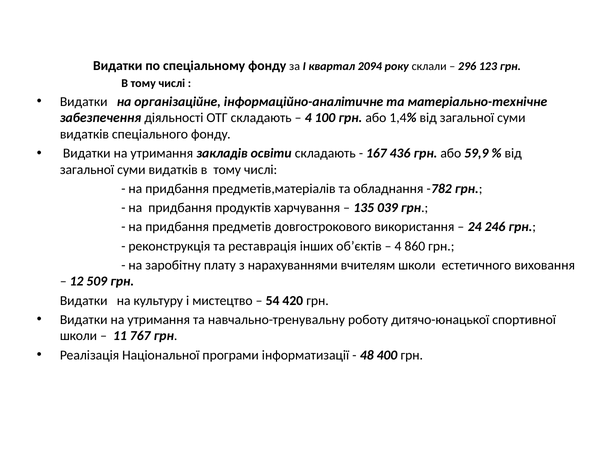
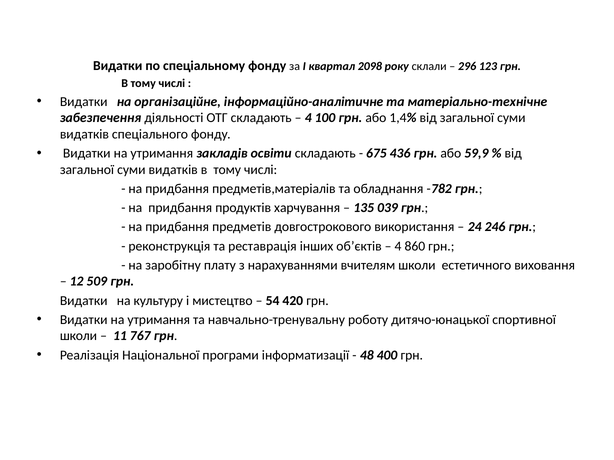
2094: 2094 -> 2098
167: 167 -> 675
